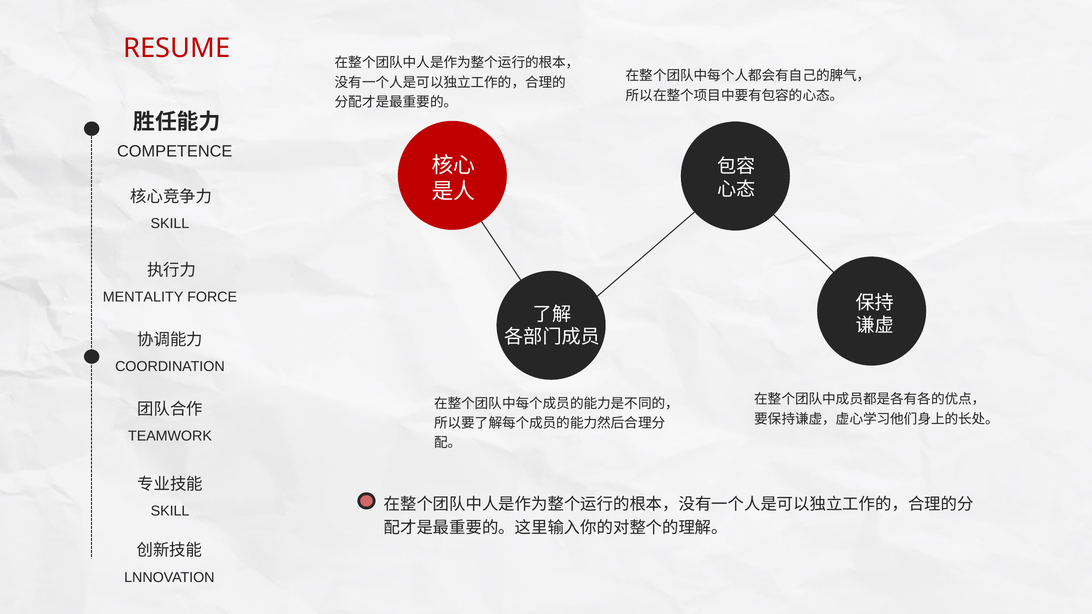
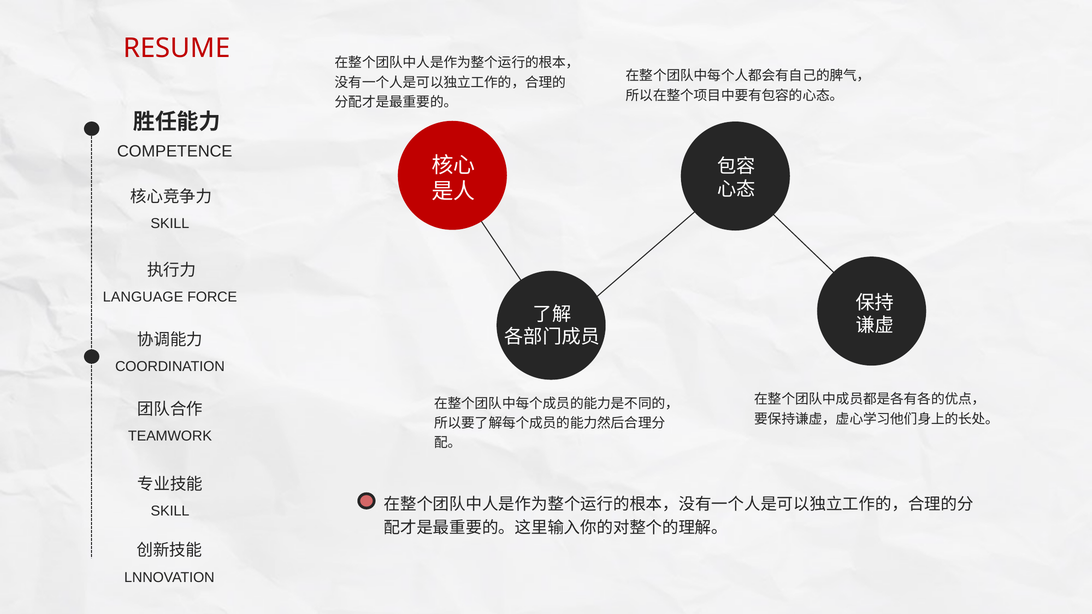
MENTALITY: MENTALITY -> LANGUAGE
